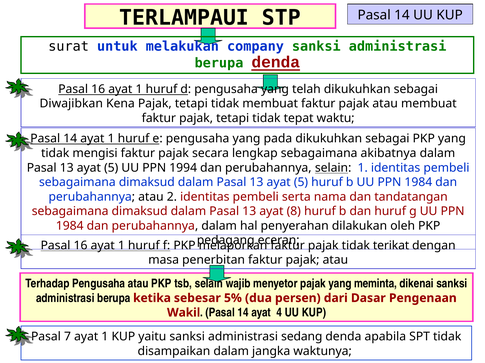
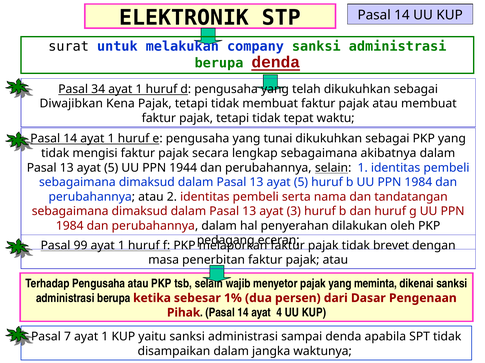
TERLAMPAUI: TERLAMPAUI -> ELEKTRONIK
16 at (98, 89): 16 -> 34
pada: pada -> tunai
1994: 1994 -> 1944
8: 8 -> 3
16 at (81, 246): 16 -> 99
terikat: terikat -> brevet
5%: 5% -> 1%
Wakil: Wakil -> Pihak
sedang: sedang -> sampai
